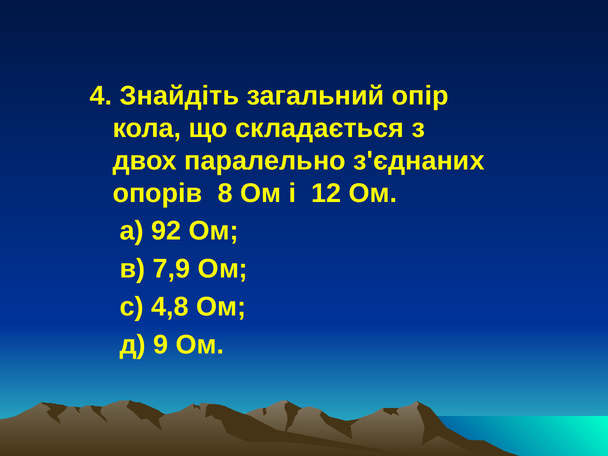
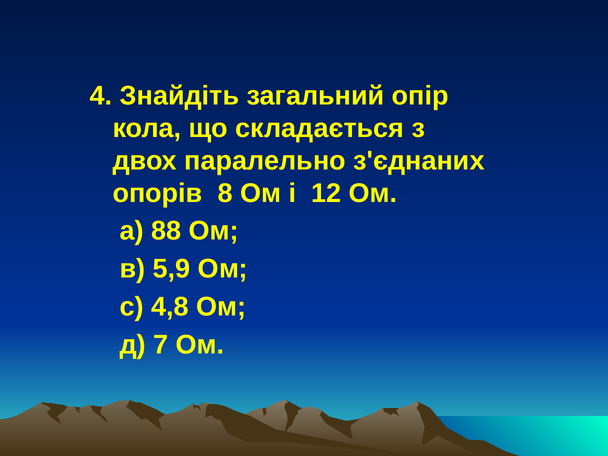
92: 92 -> 88
7,9: 7,9 -> 5,9
9: 9 -> 7
